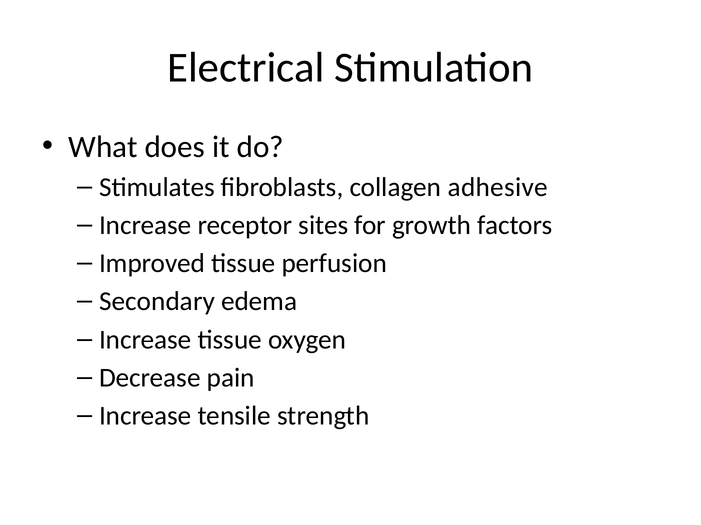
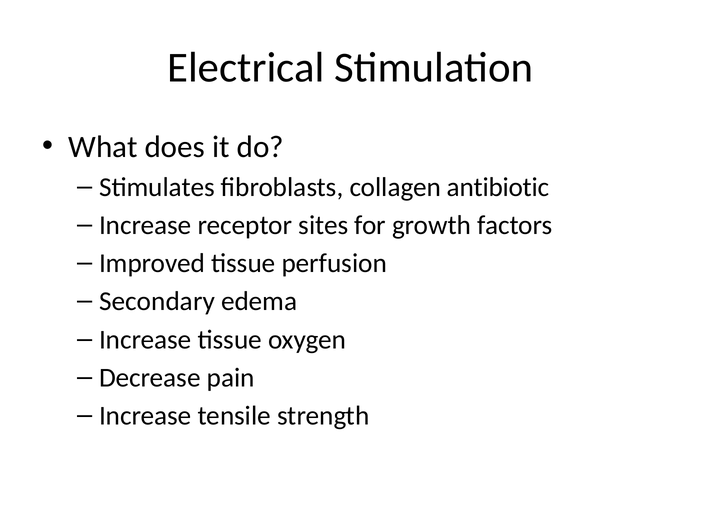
adhesive: adhesive -> antibiotic
